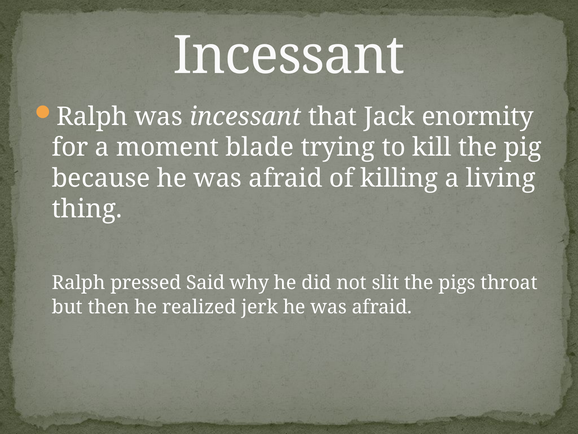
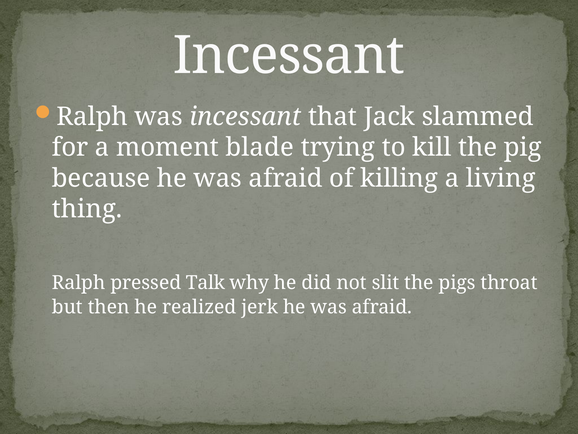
enormity: enormity -> slammed
Said: Said -> Talk
